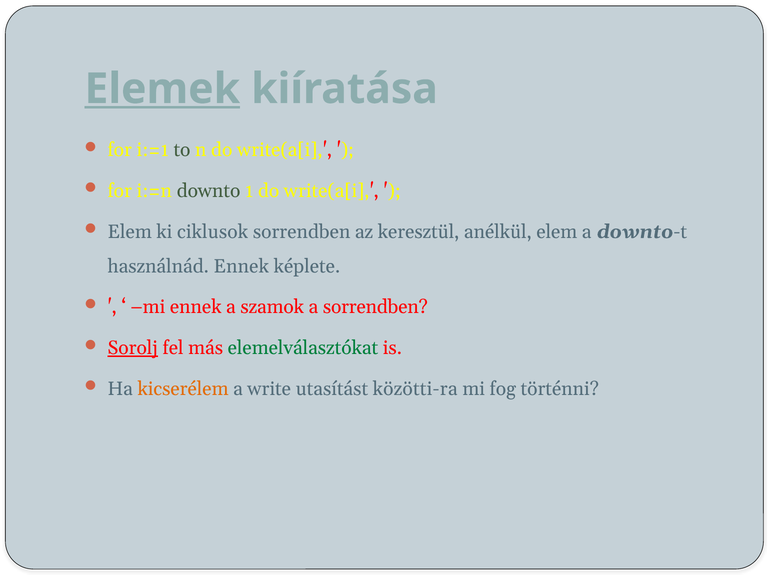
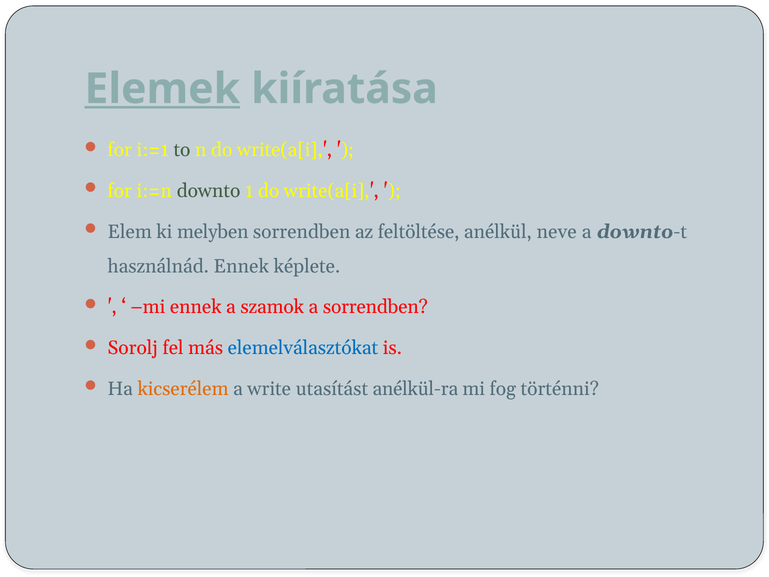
ciklusok: ciklusok -> melyben
keresztül: keresztül -> feltöltése
anélkül elem: elem -> neve
Sorolj underline: present -> none
elemelválasztókat colour: green -> blue
közötti-ra: közötti-ra -> anélkül-ra
